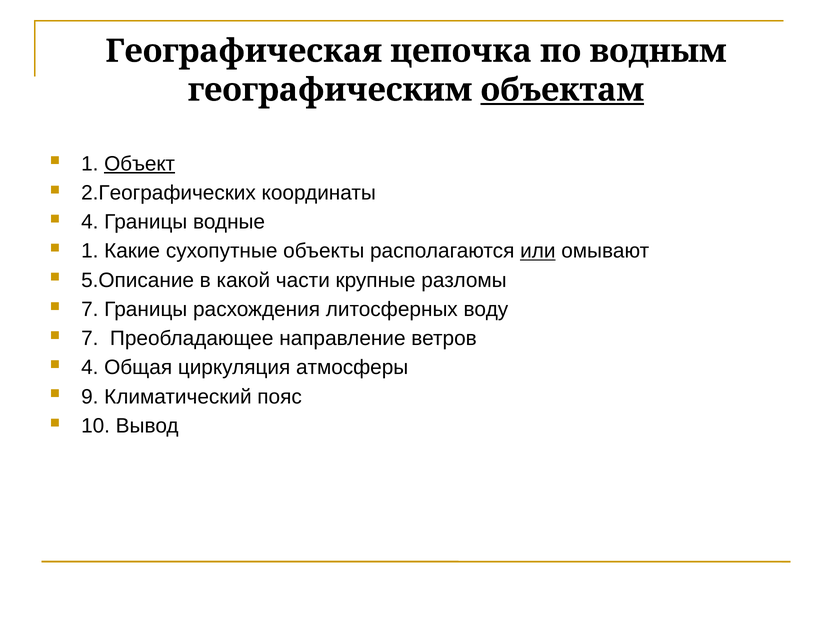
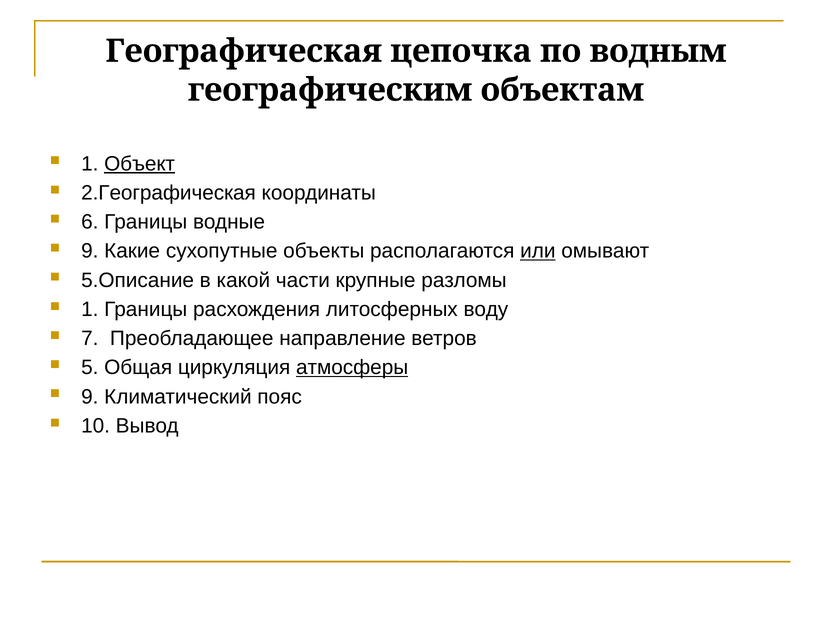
объектам underline: present -> none
2.Географических: 2.Географических -> 2.Географическая
4 at (90, 222): 4 -> 6
1 at (90, 251): 1 -> 9
7 at (90, 309): 7 -> 1
4 at (90, 368): 4 -> 5
атмосферы underline: none -> present
